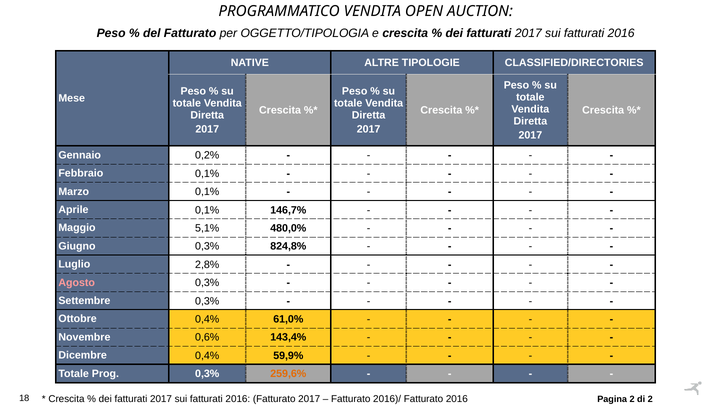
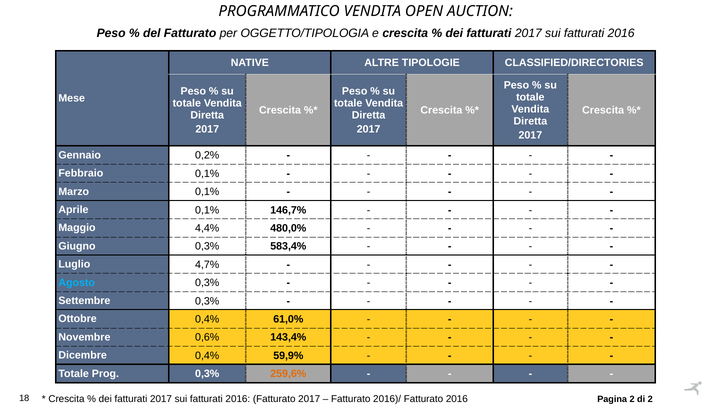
5,1%: 5,1% -> 4,4%
824,8%: 824,8% -> 583,4%
2,8%: 2,8% -> 4,7%
Agosto colour: pink -> light blue
